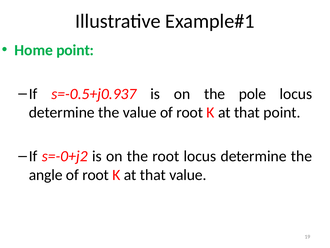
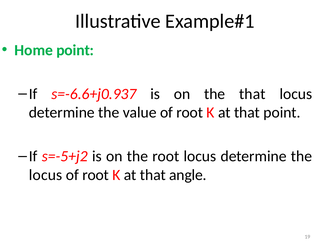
s=-0.5+j0.937: s=-0.5+j0.937 -> s=-6.6+j0.937
the pole: pole -> that
s=-0+j2: s=-0+j2 -> s=-5+j2
angle at (46, 175): angle -> locus
that value: value -> angle
